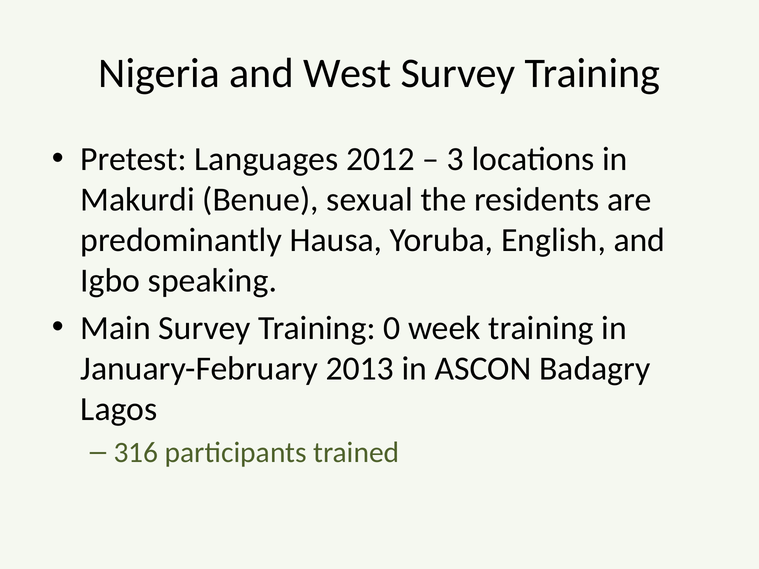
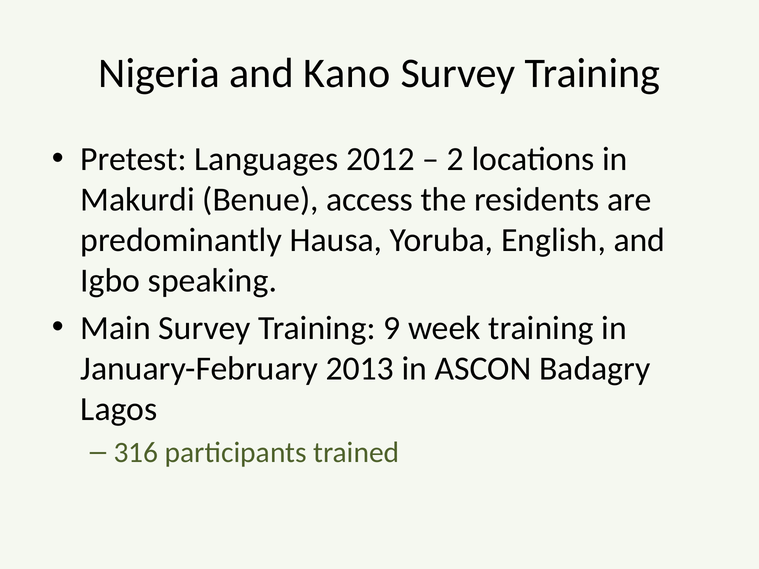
West: West -> Kano
3: 3 -> 2
sexual: sexual -> access
0: 0 -> 9
